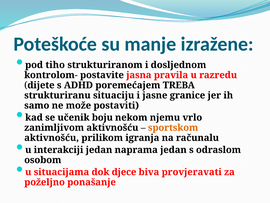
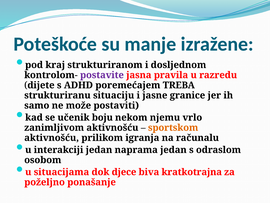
tiho: tiho -> kraj
postavite colour: black -> purple
provjeravati: provjeravati -> kratkotrajna
